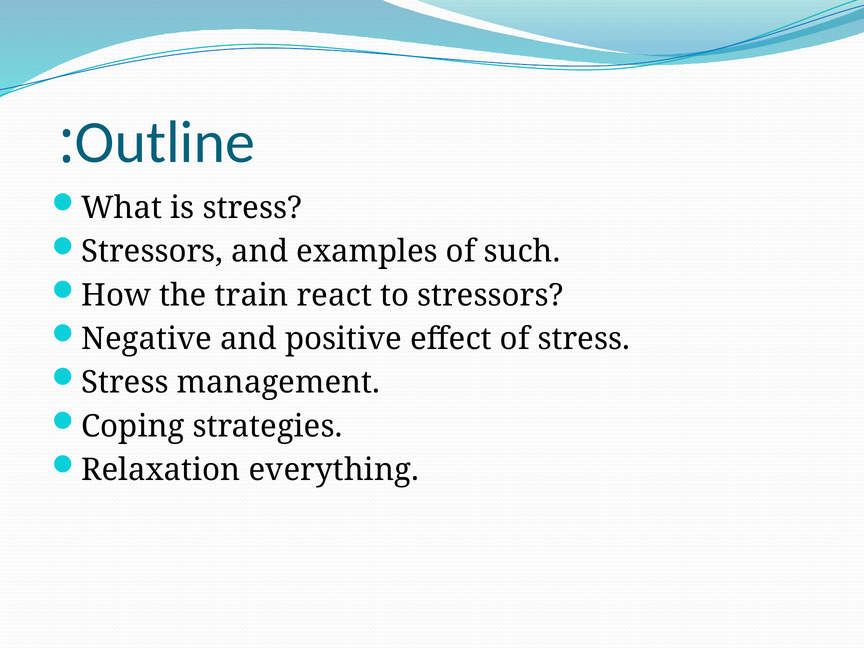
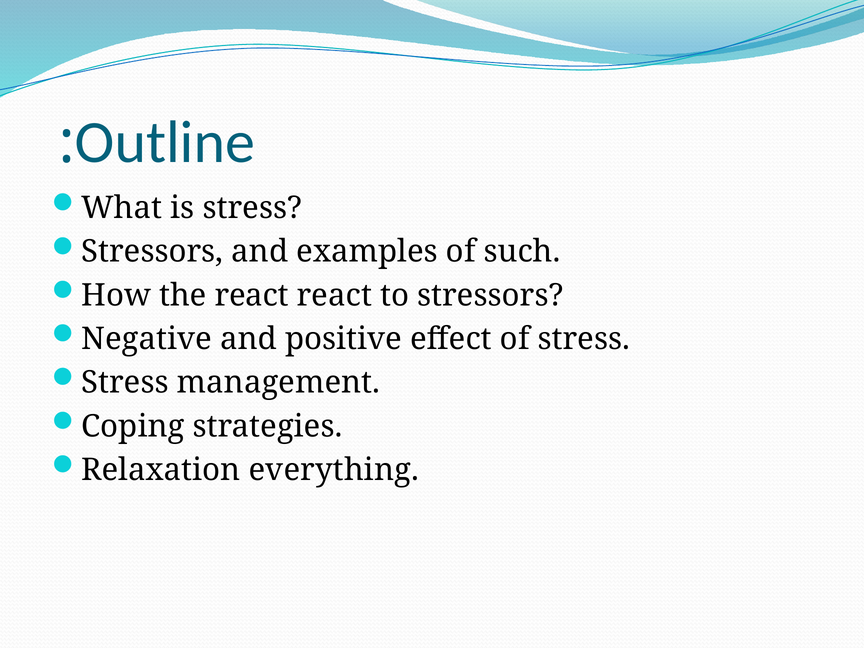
the train: train -> react
